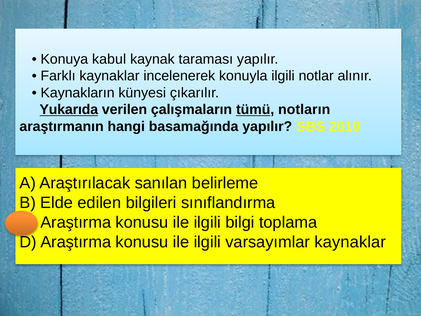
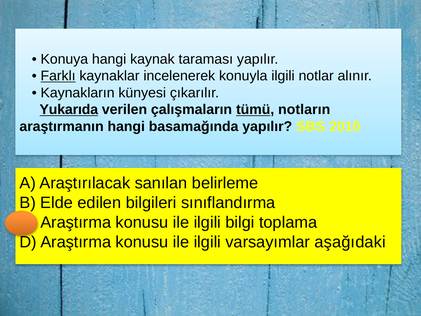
Konuya kabul: kabul -> hangi
Farklı underline: none -> present
varsayımlar kaynaklar: kaynaklar -> aşağıdaki
